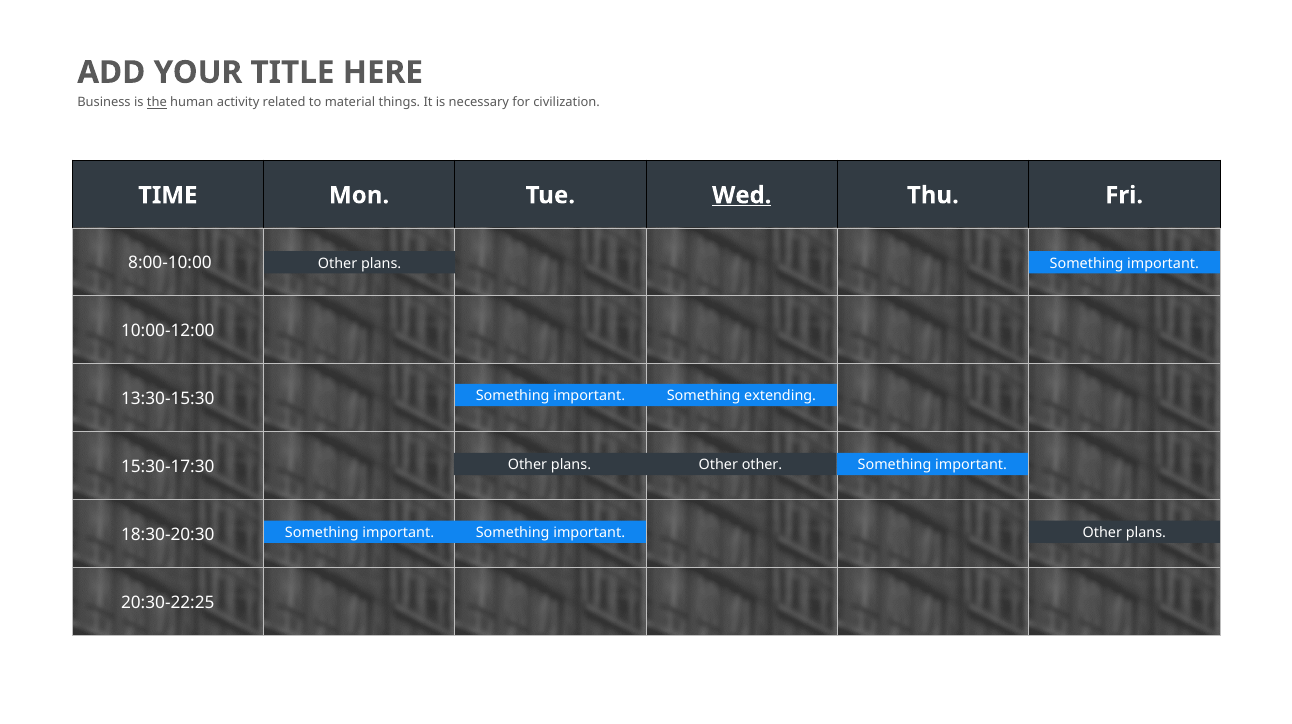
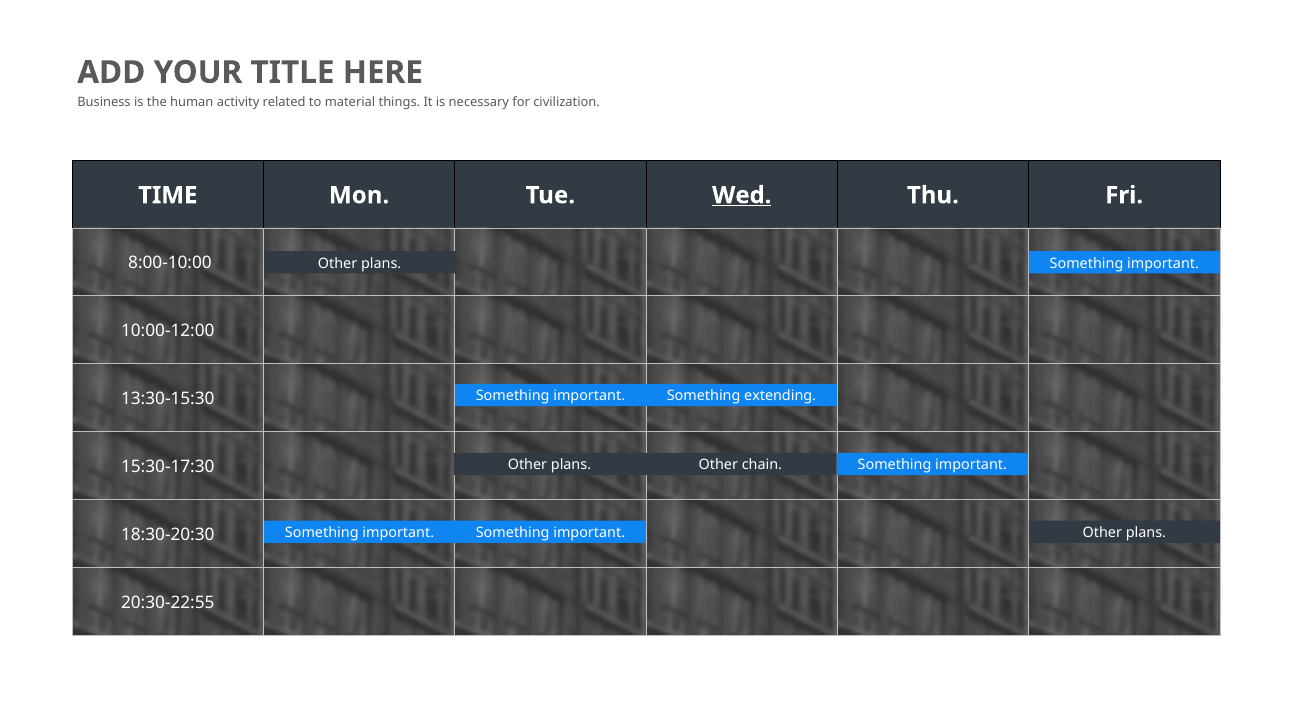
the underline: present -> none
other at (762, 465): other -> chain
20:30-22:25: 20:30-22:25 -> 20:30-22:55
